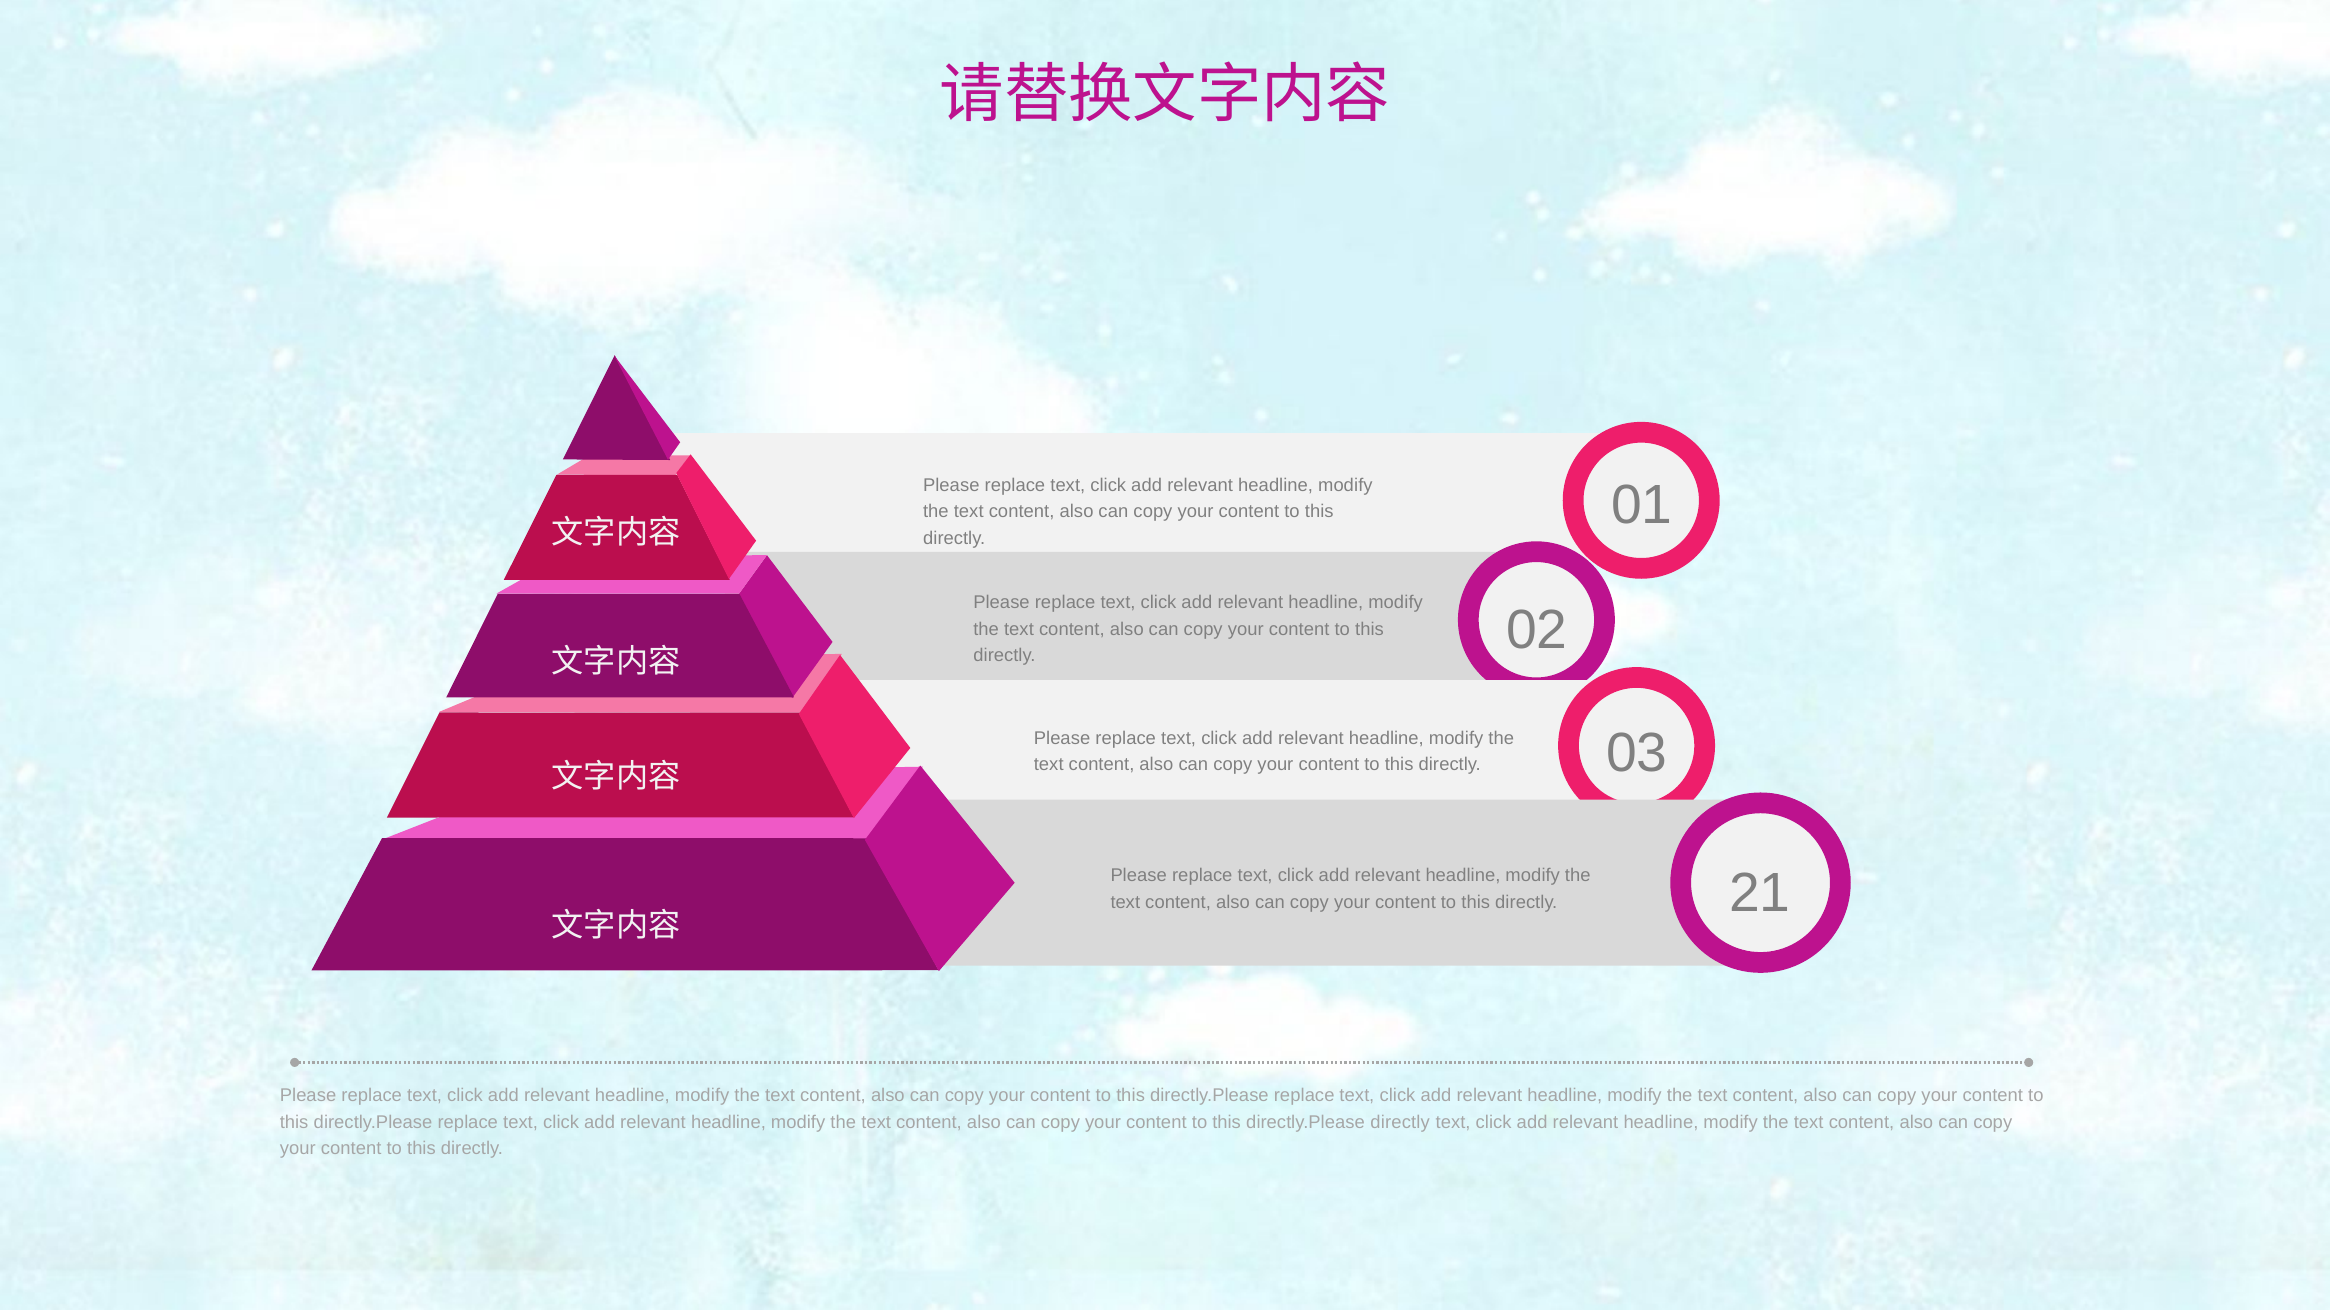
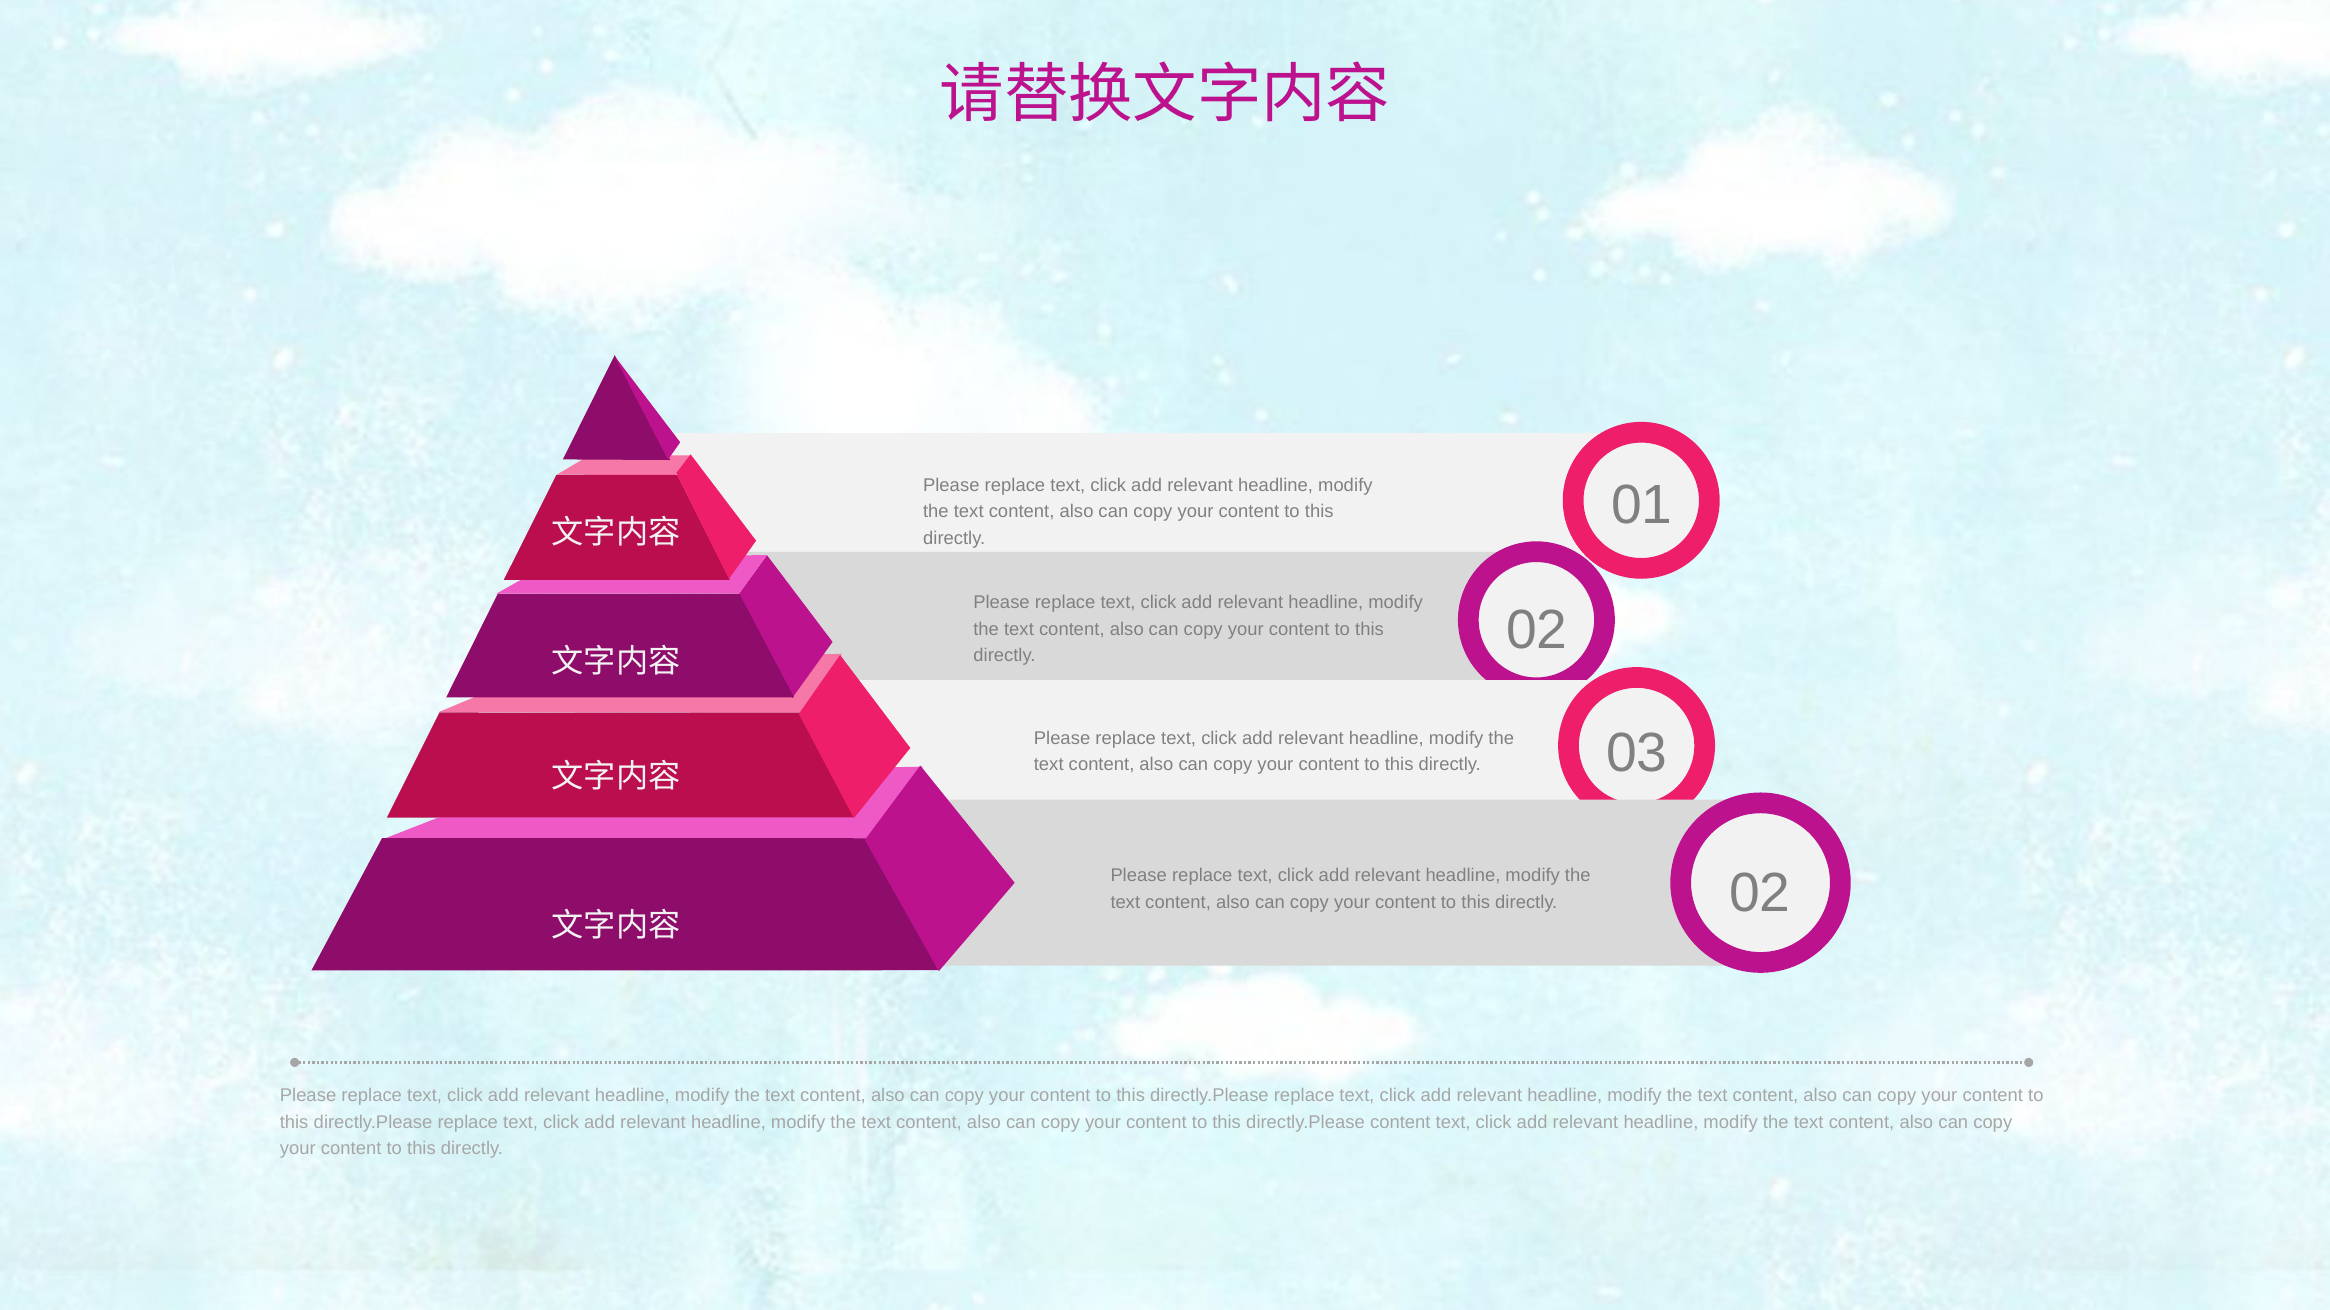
21 at (1760, 894): 21 -> 02
directly.Please directly: directly -> content
